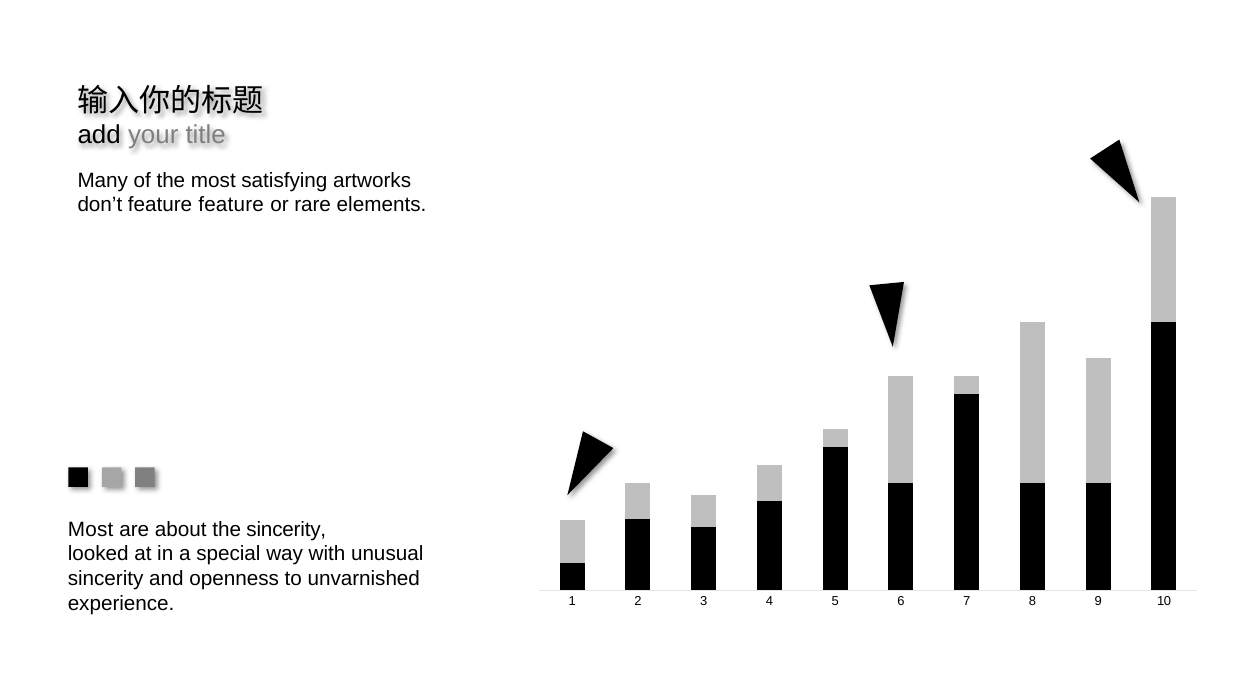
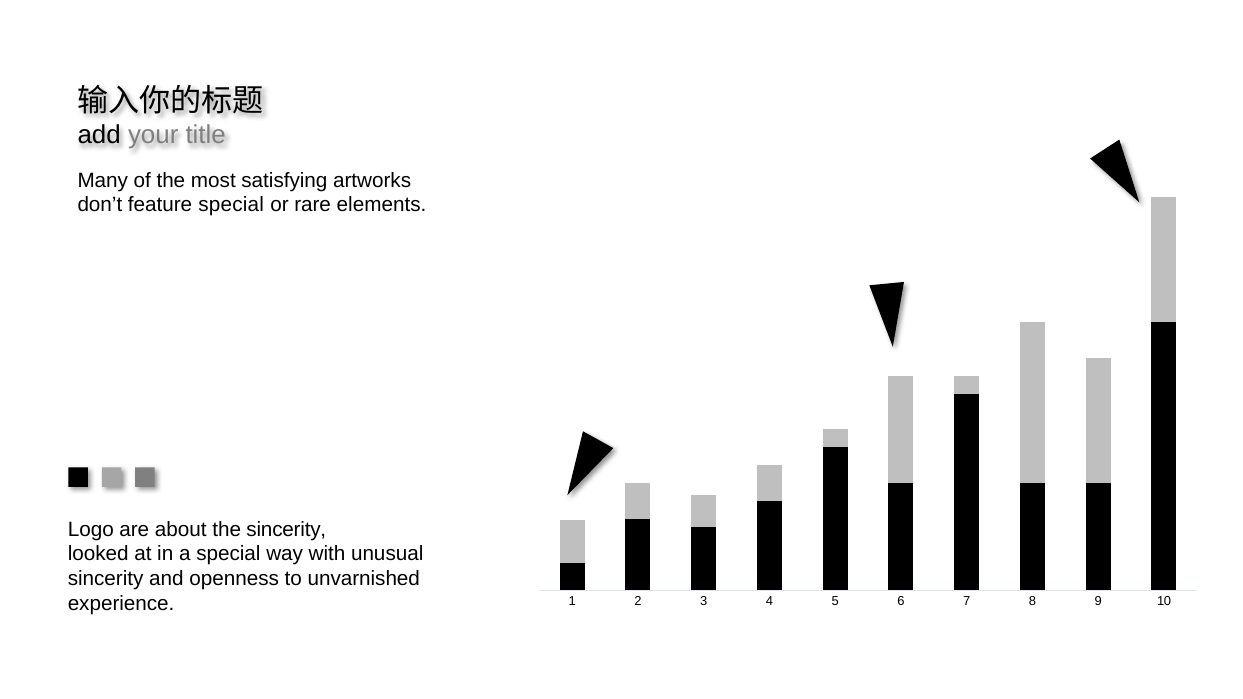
feature feature: feature -> special
Most at (91, 529): Most -> Logo
